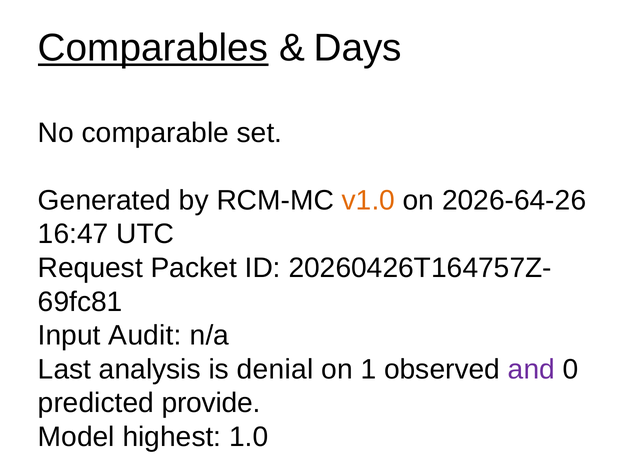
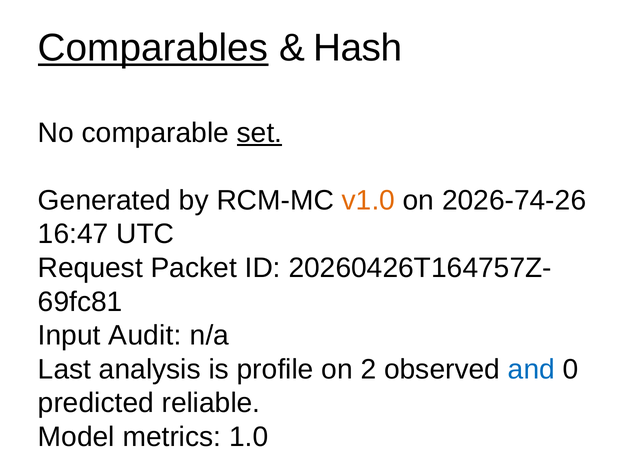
Days: Days -> Hash
set underline: none -> present
2026-64-26: 2026-64-26 -> 2026-74-26
denial: denial -> profile
1: 1 -> 2
and colour: purple -> blue
provide: provide -> reliable
highest: highest -> metrics
